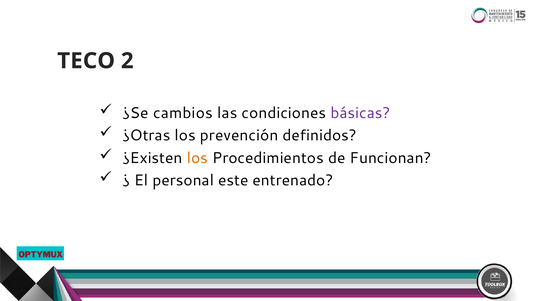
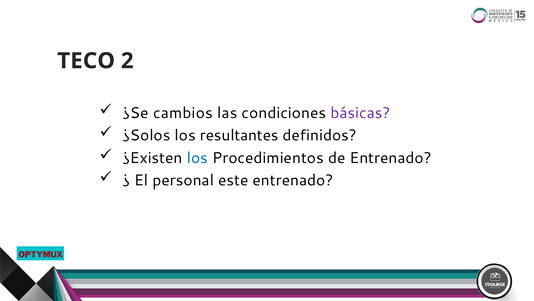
¿Otras: ¿Otras -> ¿Solos
prevención: prevención -> resultantes
los at (197, 158) colour: orange -> blue
de Funcionan: Funcionan -> Entrenado
